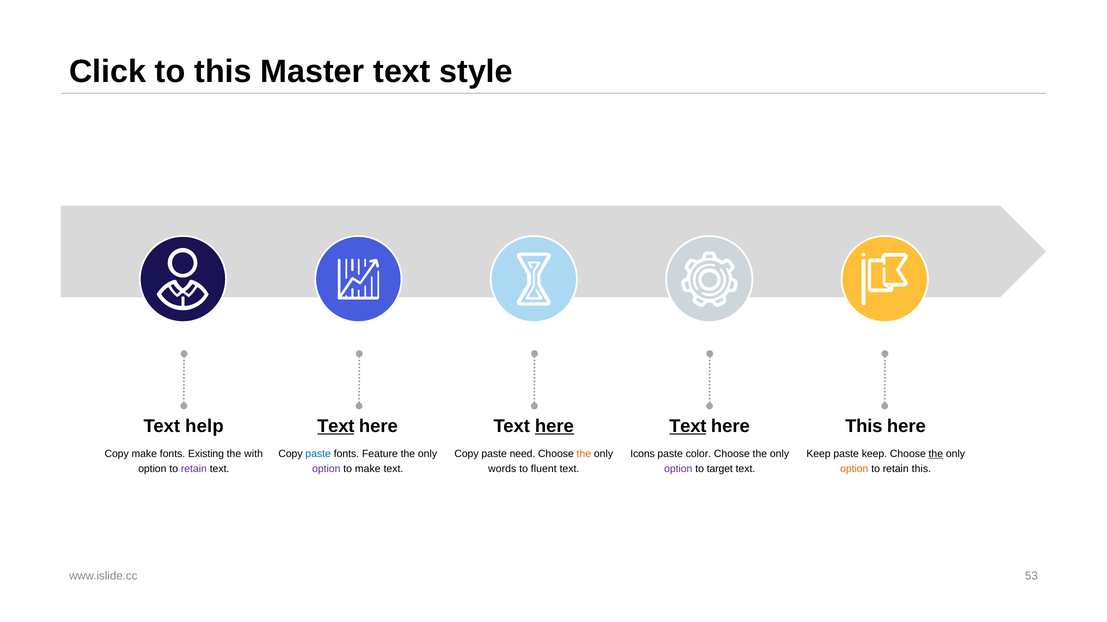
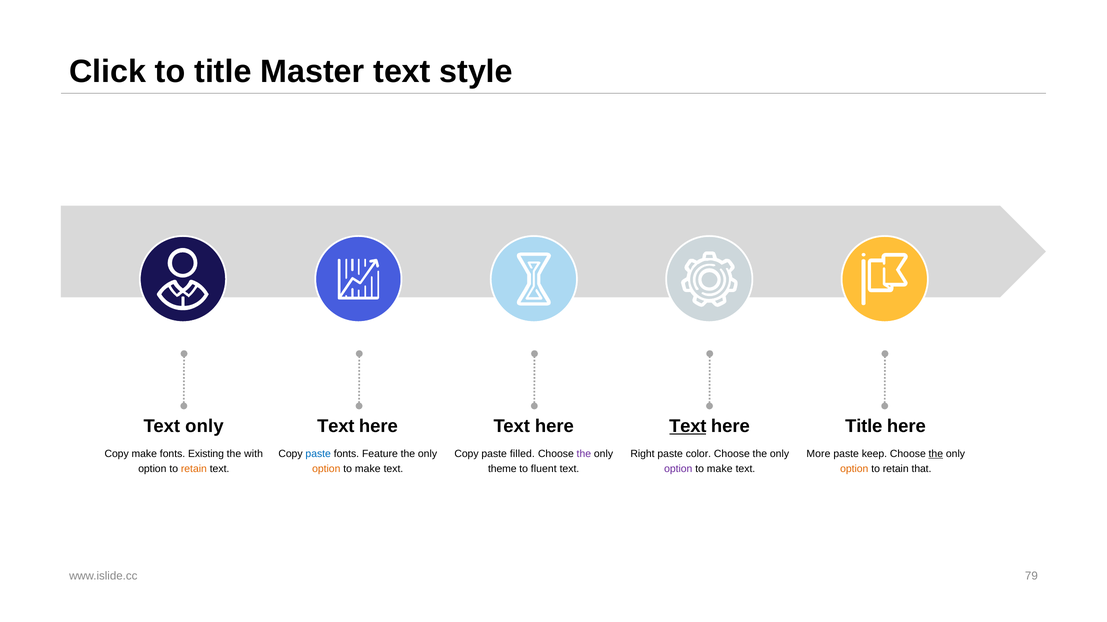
to this: this -> title
Text help: help -> only
Text at (336, 426) underline: present -> none
here at (554, 426) underline: present -> none
This at (864, 426): This -> Title
need: need -> filled
the at (584, 454) colour: orange -> purple
Icons: Icons -> Right
Keep at (819, 454): Keep -> More
retain at (194, 469) colour: purple -> orange
option at (326, 469) colour: purple -> orange
words: words -> theme
target at (720, 469): target -> make
retain this: this -> that
53: 53 -> 79
